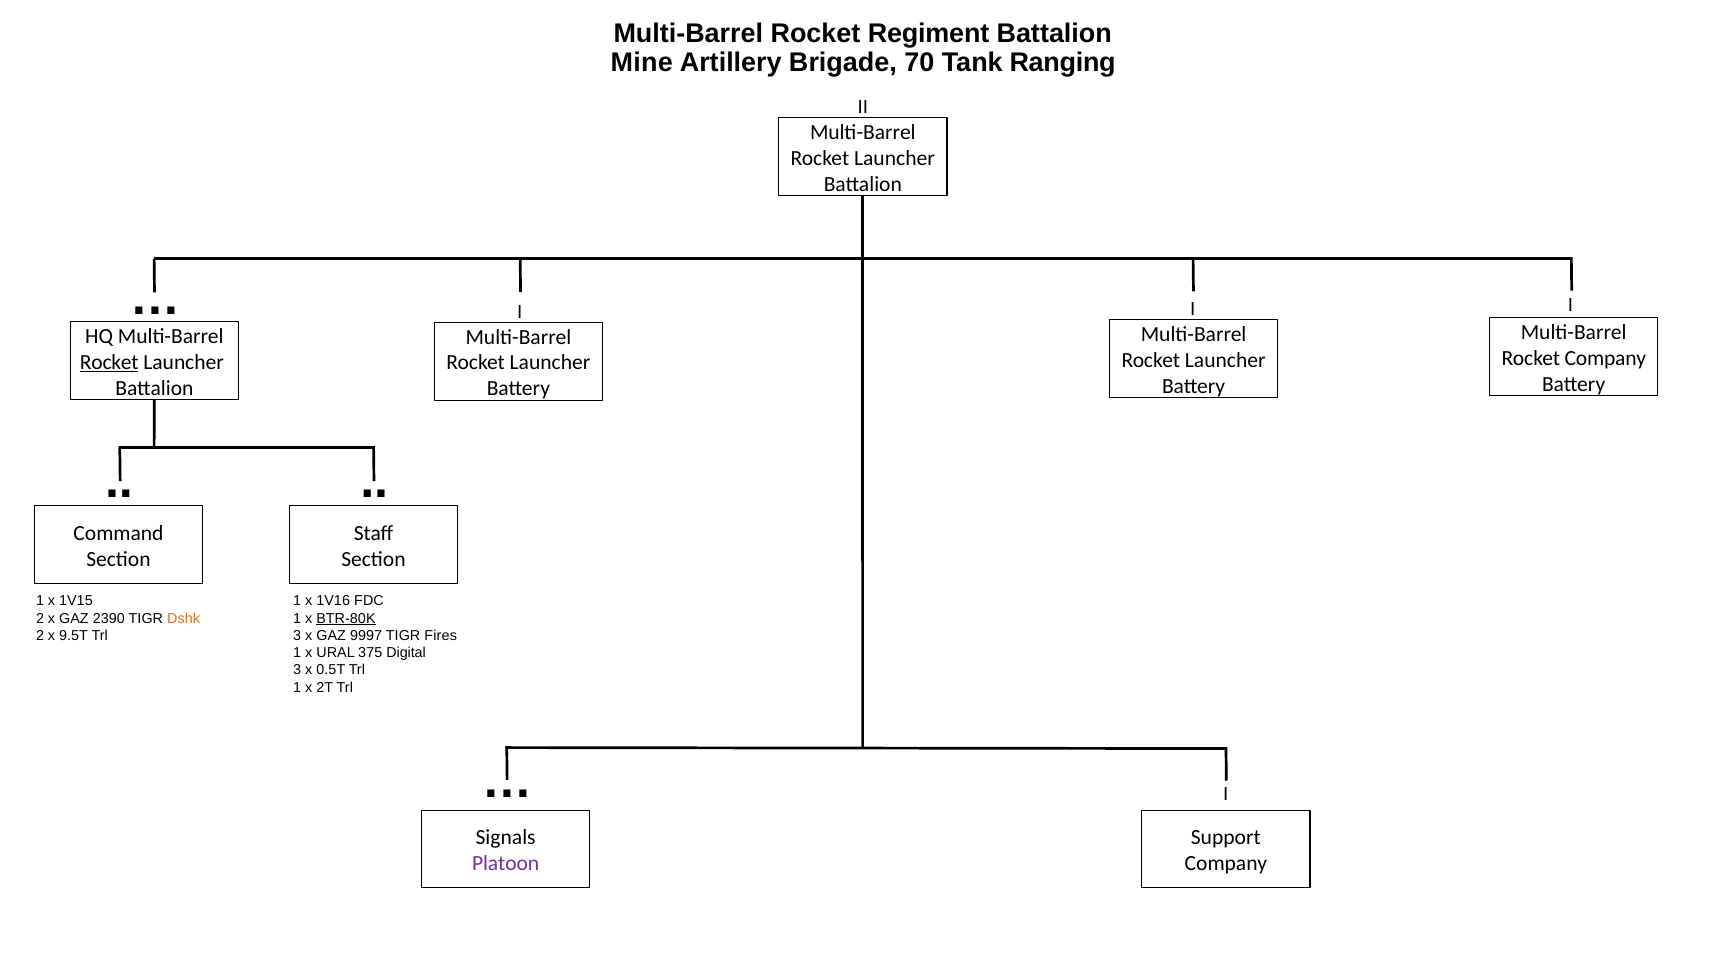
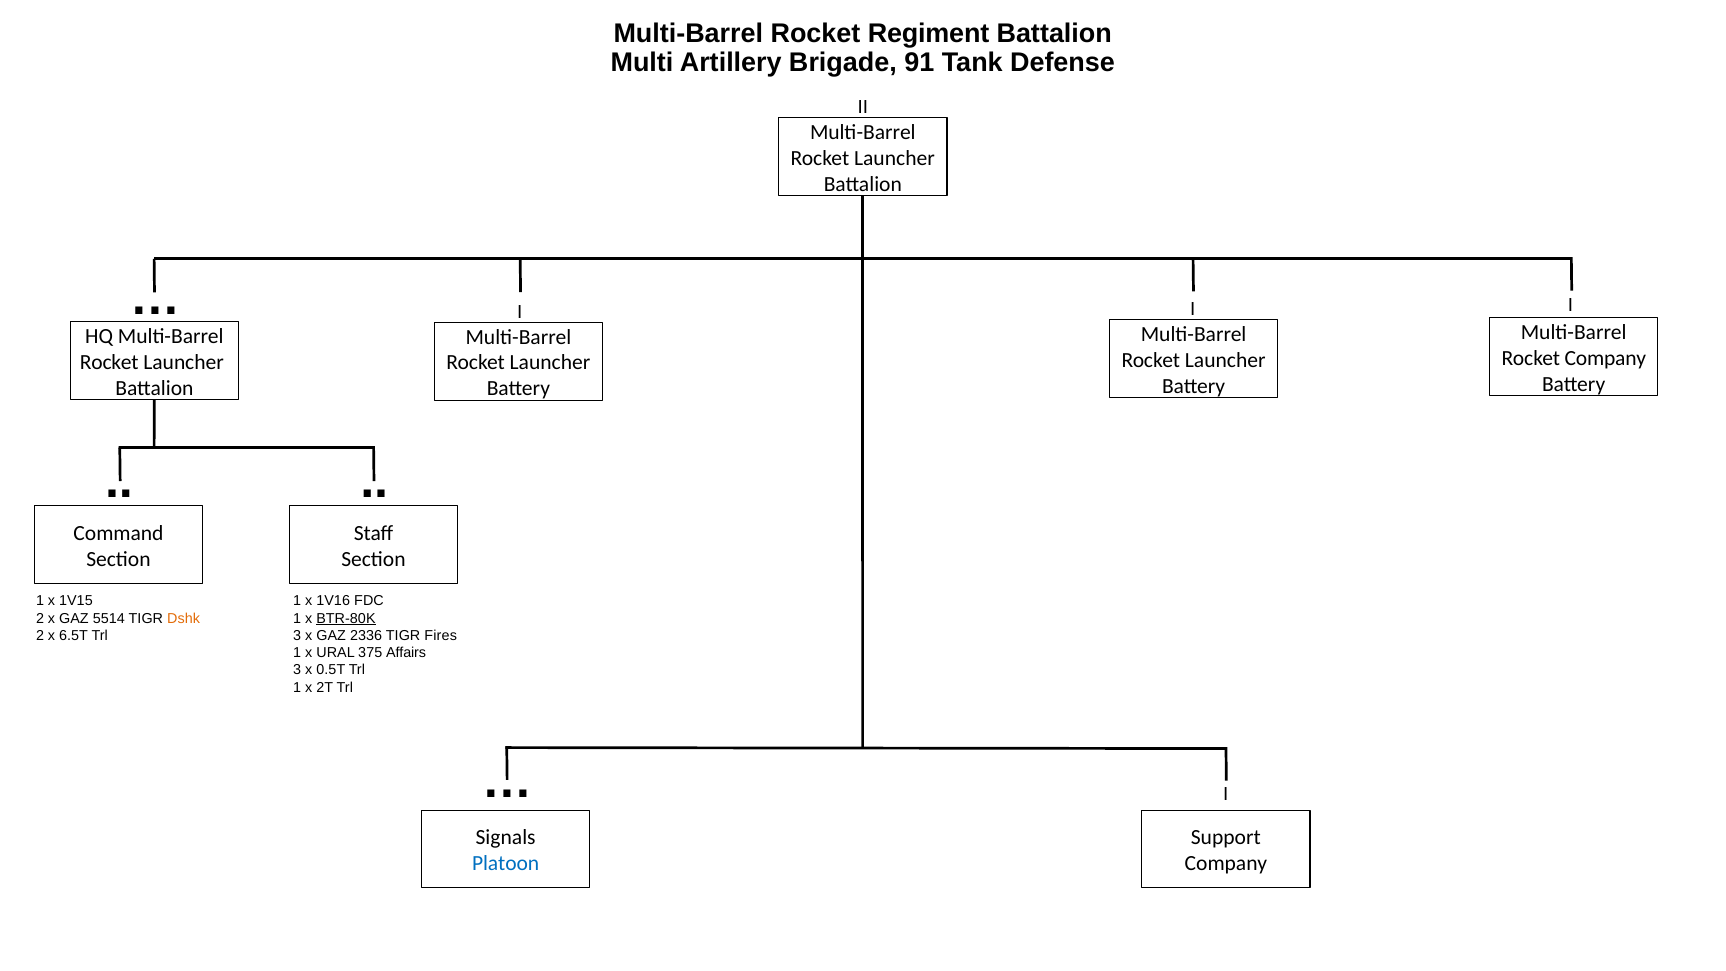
Mine: Mine -> Multi
70: 70 -> 91
Ranging: Ranging -> Defense
Rocket at (109, 362) underline: present -> none
2390: 2390 -> 5514
9.5T: 9.5T -> 6.5T
9997: 9997 -> 2336
Digital: Digital -> Affairs
Platoon colour: purple -> blue
